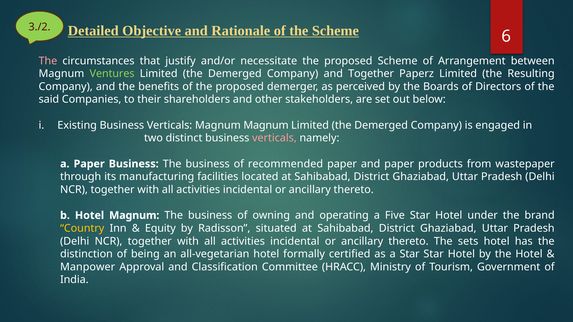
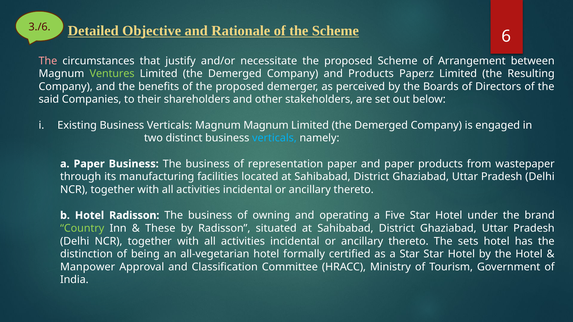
3./2: 3./2 -> 3./6
and Together: Together -> Products
verticals at (274, 138) colour: pink -> light blue
recommended: recommended -> representation
Hotel Magnum: Magnum -> Radisson
Country colour: yellow -> light green
Equity: Equity -> These
